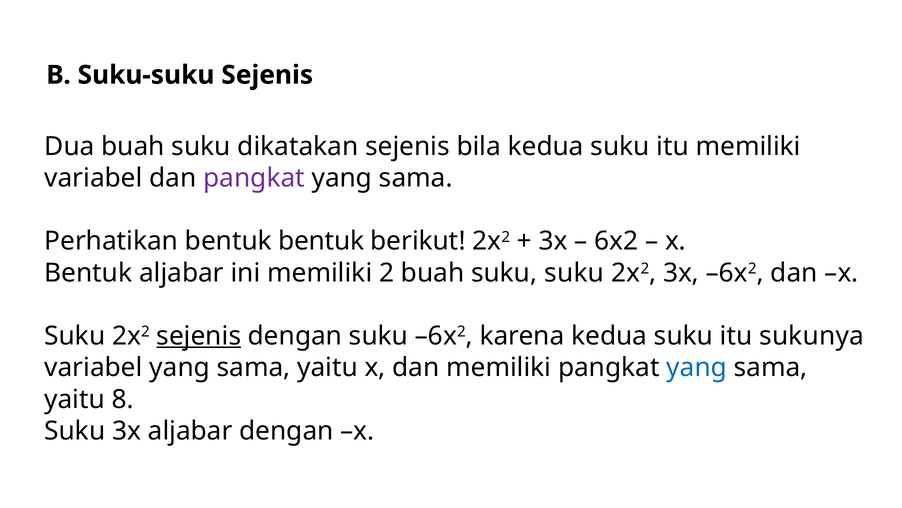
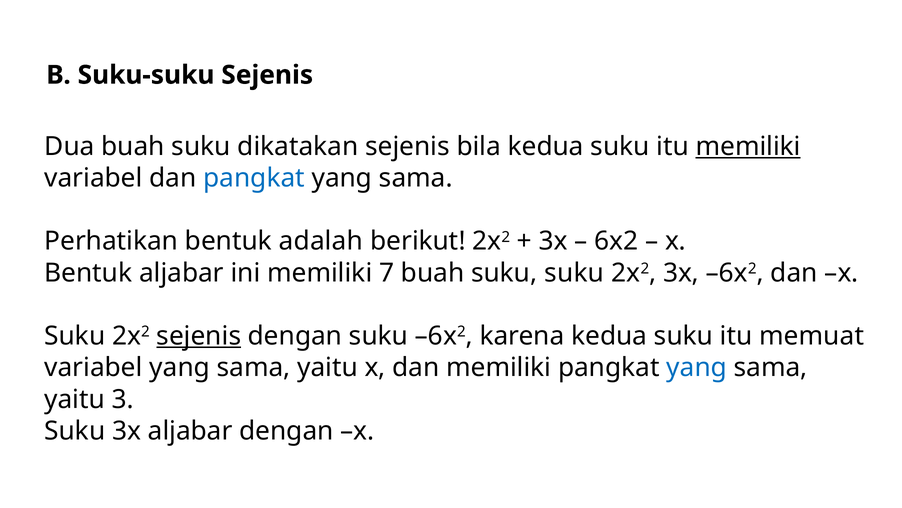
memiliki at (748, 146) underline: none -> present
pangkat at (254, 178) colour: purple -> blue
bentuk bentuk: bentuk -> adalah
2: 2 -> 7
sukunya: sukunya -> memuat
8: 8 -> 3
